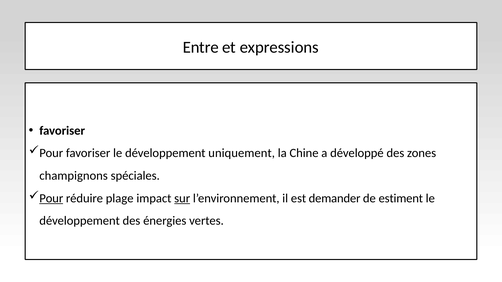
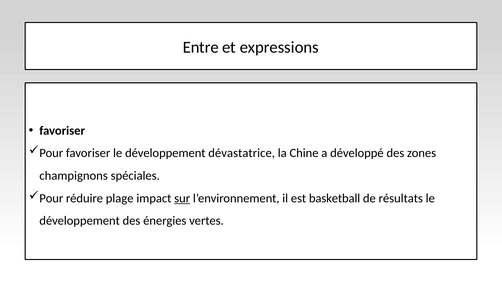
uniquement: uniquement -> dévastatrice
Pour at (51, 199) underline: present -> none
demander: demander -> basketball
estiment: estiment -> résultats
